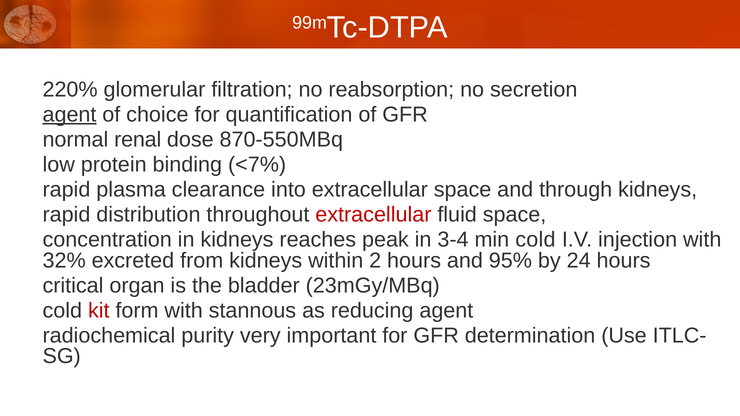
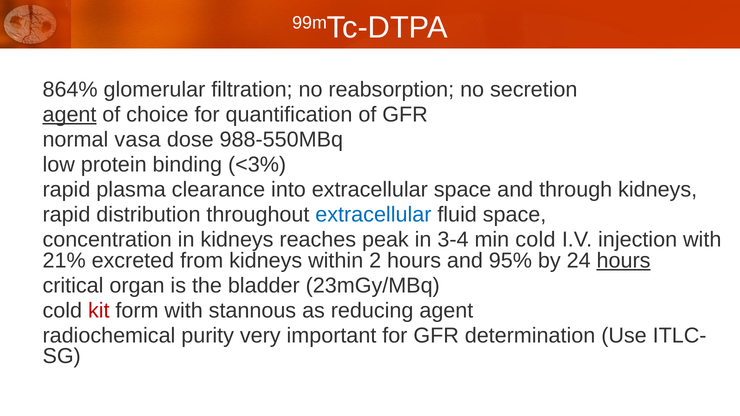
220%: 220% -> 864%
renal: renal -> vasa
870-550MBq: 870-550MBq -> 988-550MBq
<7%: <7% -> <3%
extracellular at (373, 215) colour: red -> blue
32%: 32% -> 21%
hours at (624, 261) underline: none -> present
